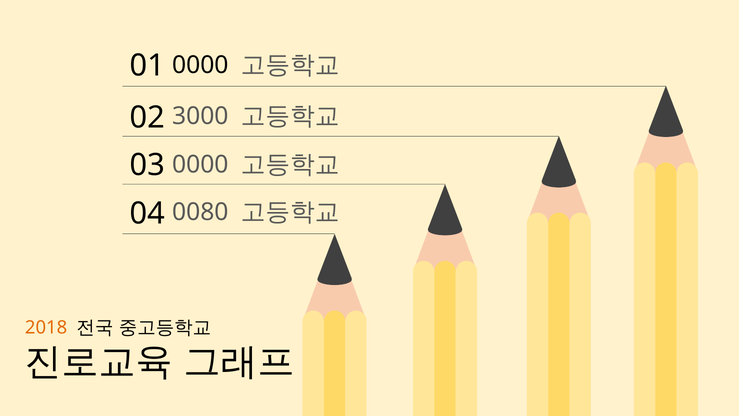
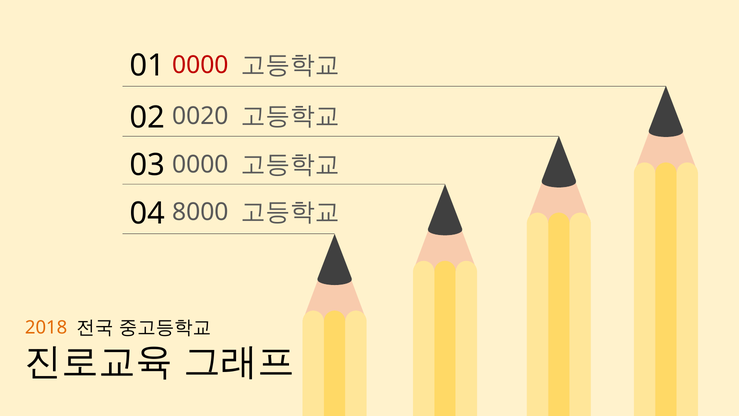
0000 at (200, 65) colour: black -> red
3000: 3000 -> 0020
0080: 0080 -> 8000
